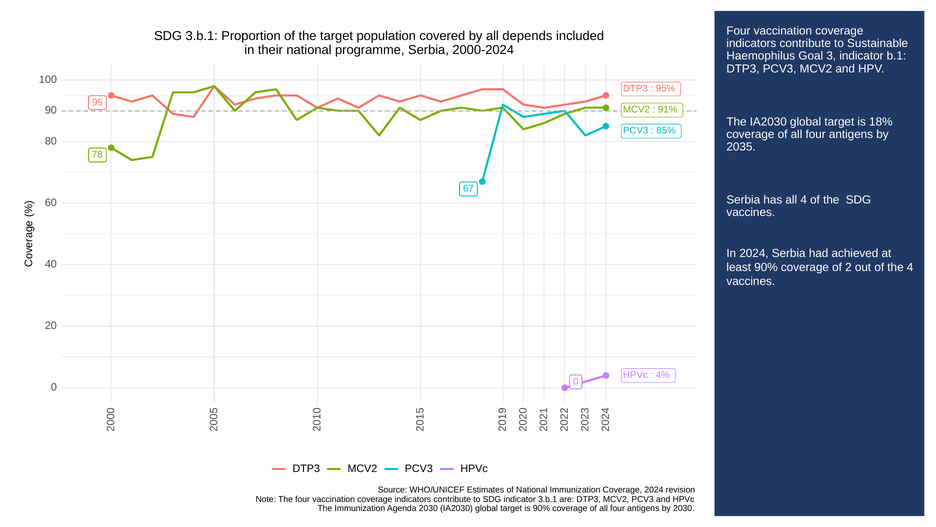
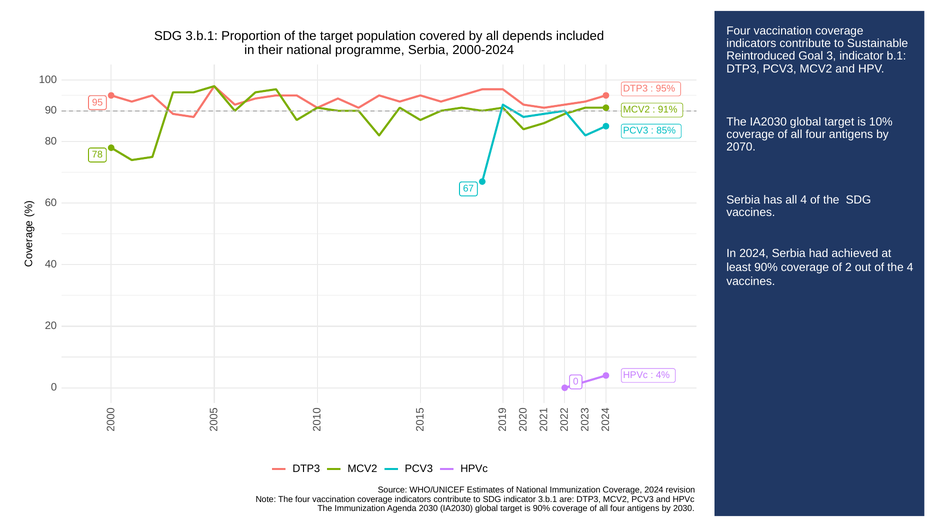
Haemophilus: Haemophilus -> Reintroduced
18%: 18% -> 10%
2035: 2035 -> 2070
